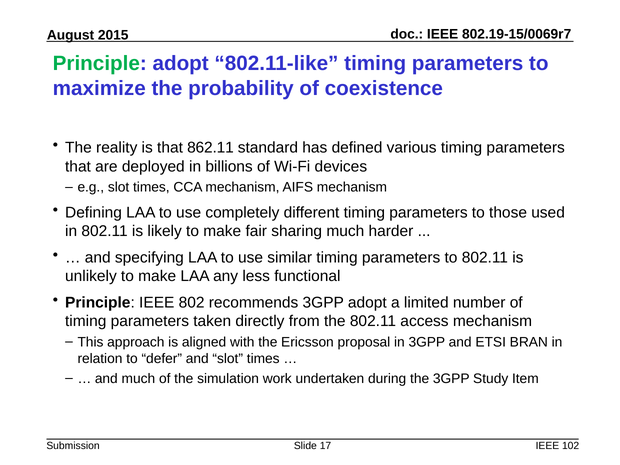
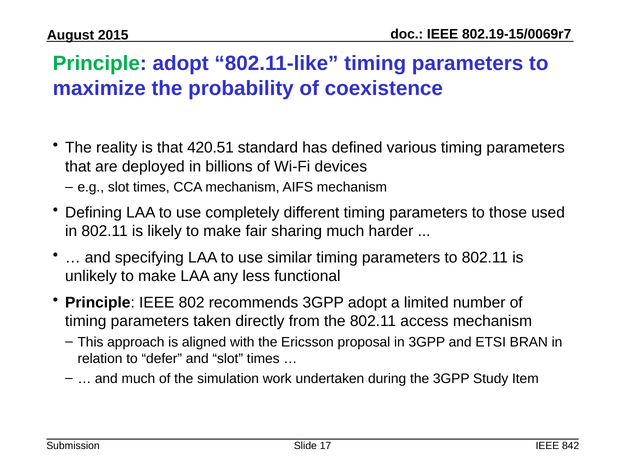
862.11: 862.11 -> 420.51
102: 102 -> 842
